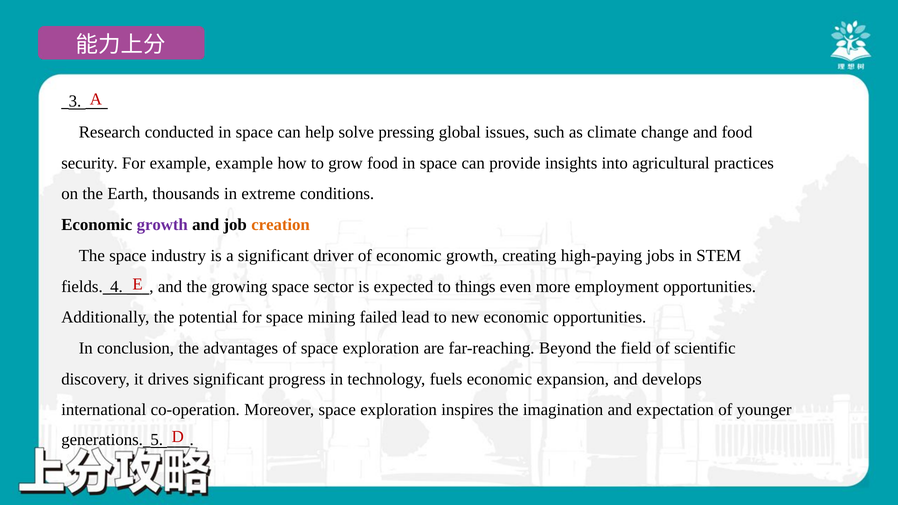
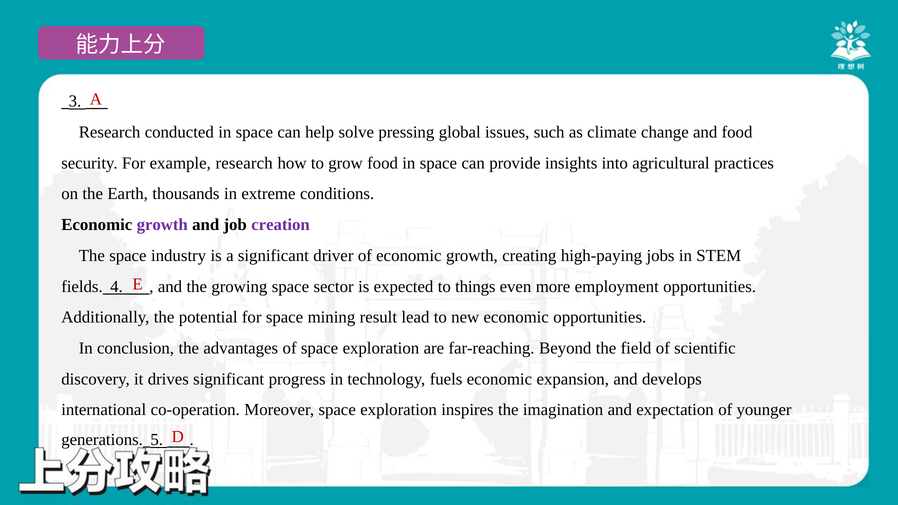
example example: example -> research
creation colour: orange -> purple
failed: failed -> result
